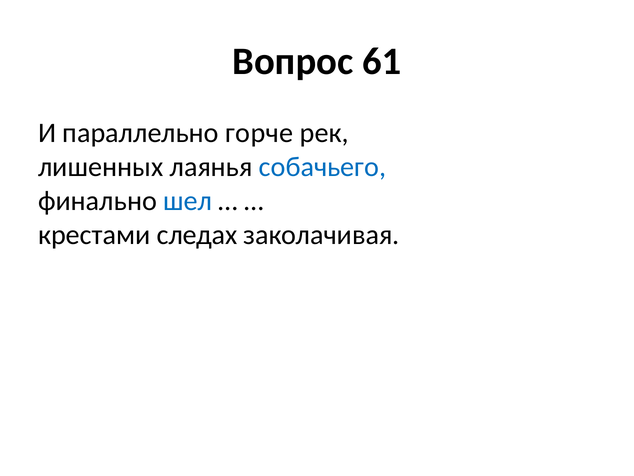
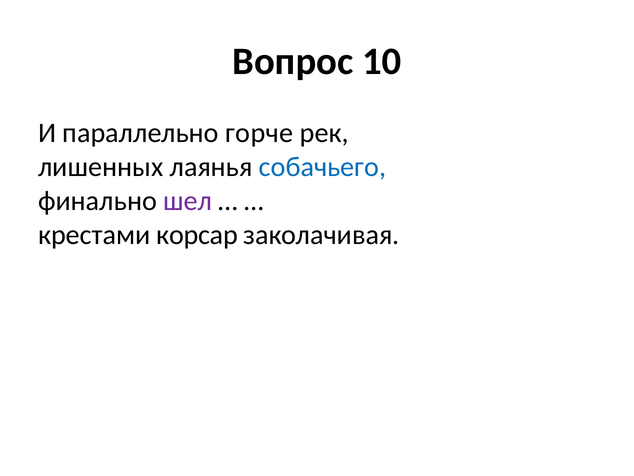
61: 61 -> 10
шел colour: blue -> purple
следах: следах -> корсар
